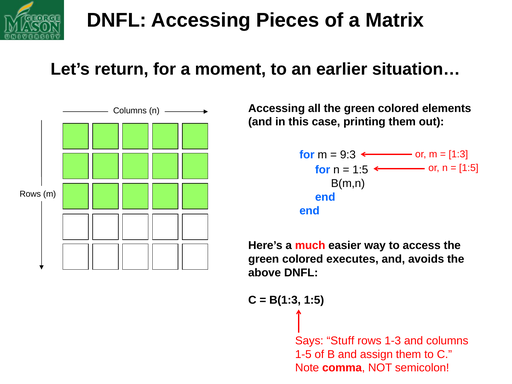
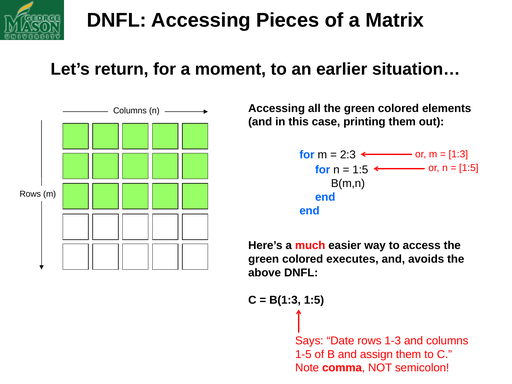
9:3: 9:3 -> 2:3
Stuff: Stuff -> Date
